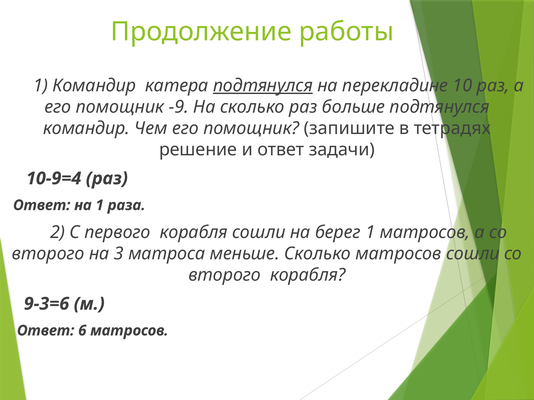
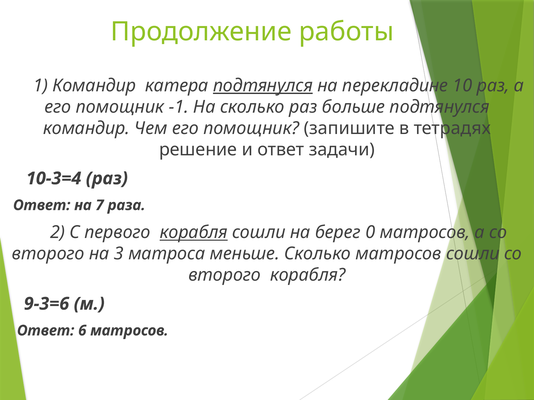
-9: -9 -> -1
10-9=4: 10-9=4 -> 10-3=4
на 1: 1 -> 7
корабля at (194, 233) underline: none -> present
берег 1: 1 -> 0
